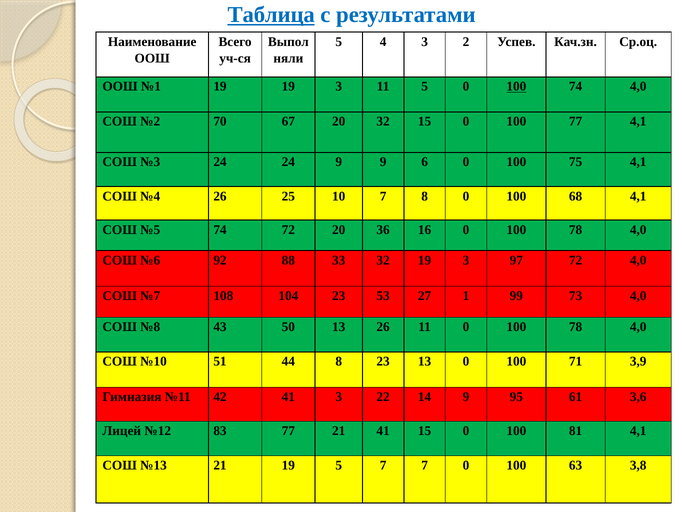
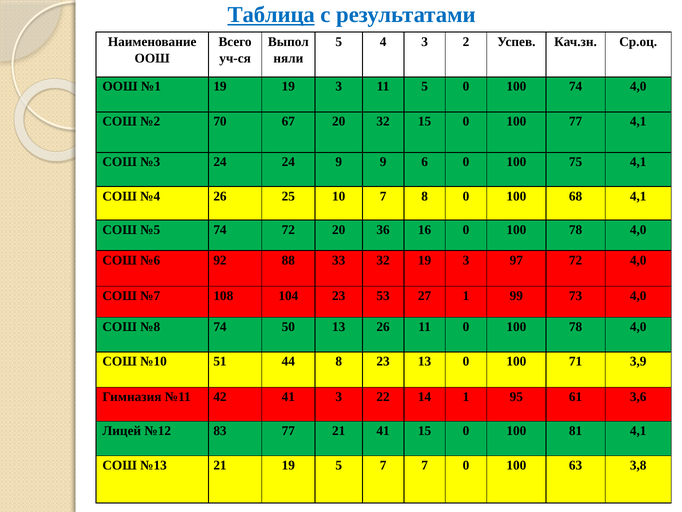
100 at (516, 86) underline: present -> none
№8 43: 43 -> 74
14 9: 9 -> 1
